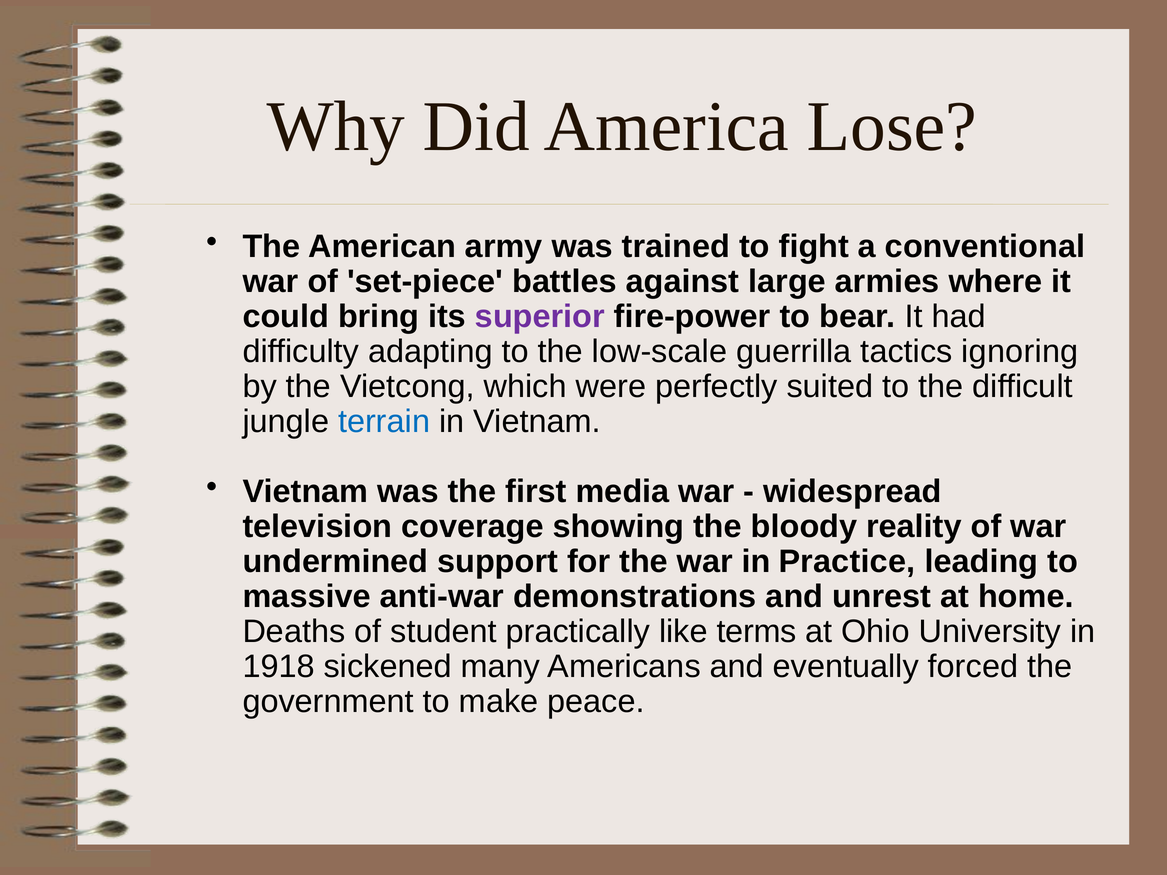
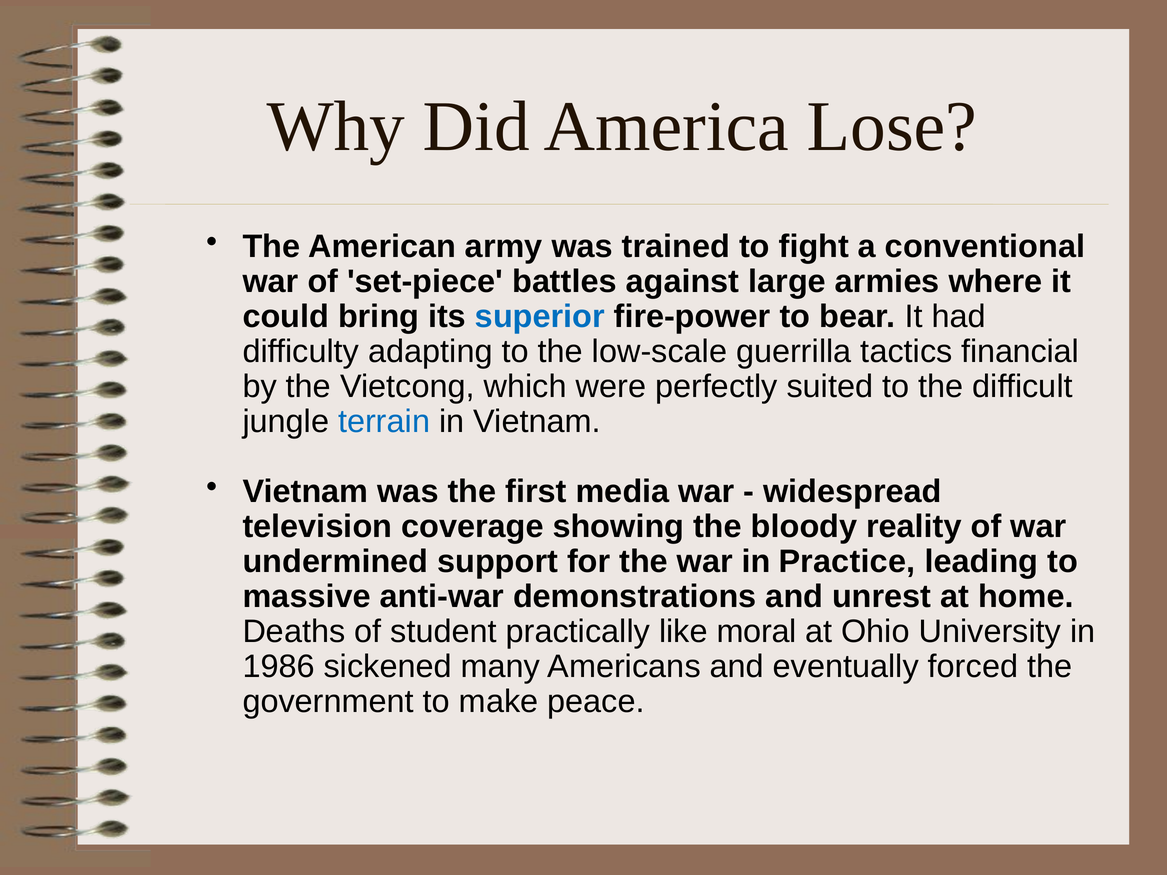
superior colour: purple -> blue
ignoring: ignoring -> financial
terms: terms -> moral
1918: 1918 -> 1986
